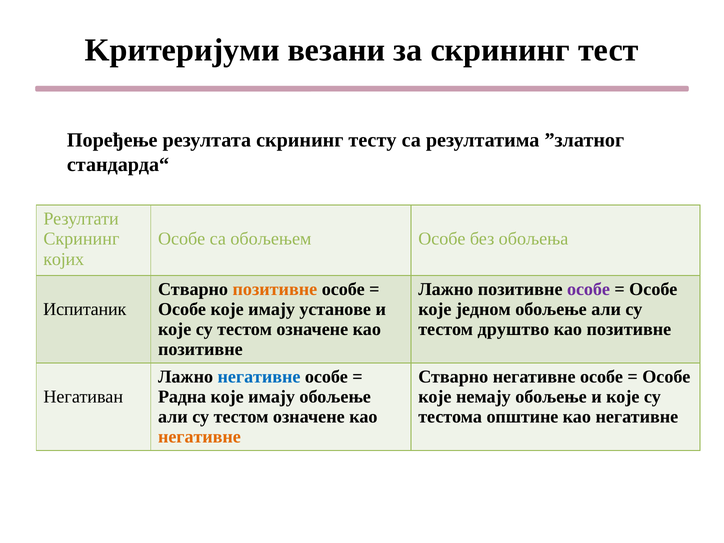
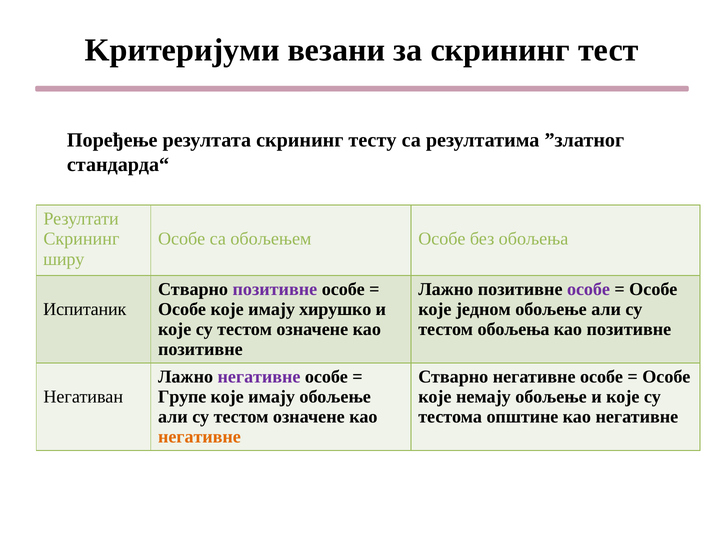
којих: којих -> ширу
позитивне at (275, 289) colour: orange -> purple
установе: установе -> хирушко
тестом друштво: друштво -> обољења
негативне at (259, 377) colour: blue -> purple
Радна: Радна -> Групе
